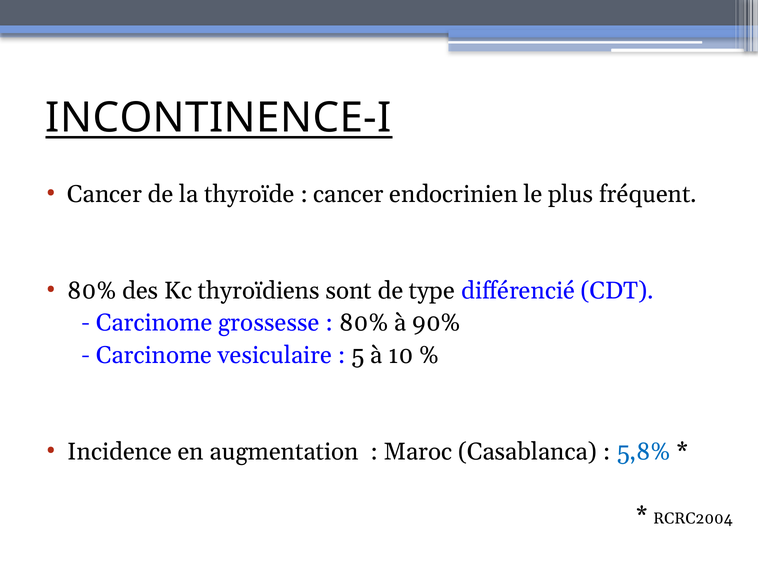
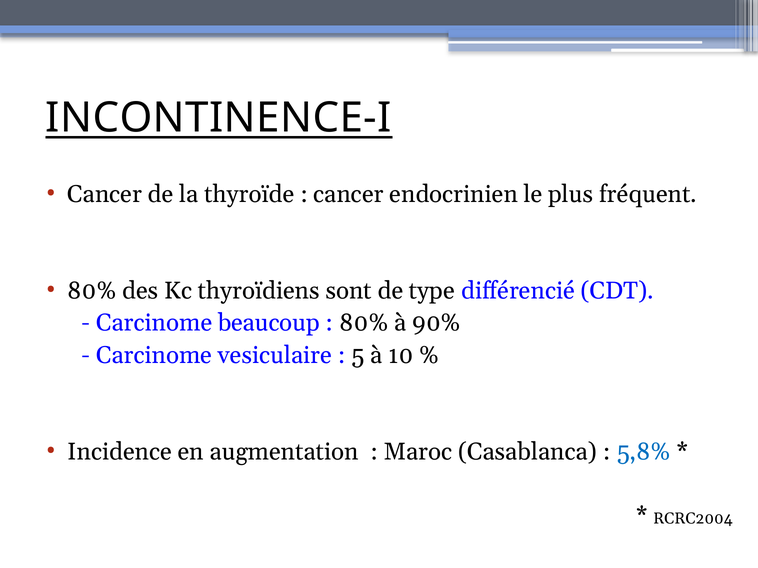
grossesse: grossesse -> beaucoup
